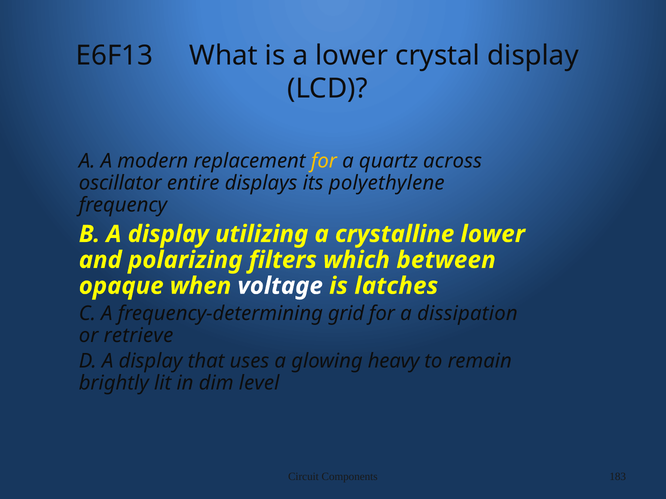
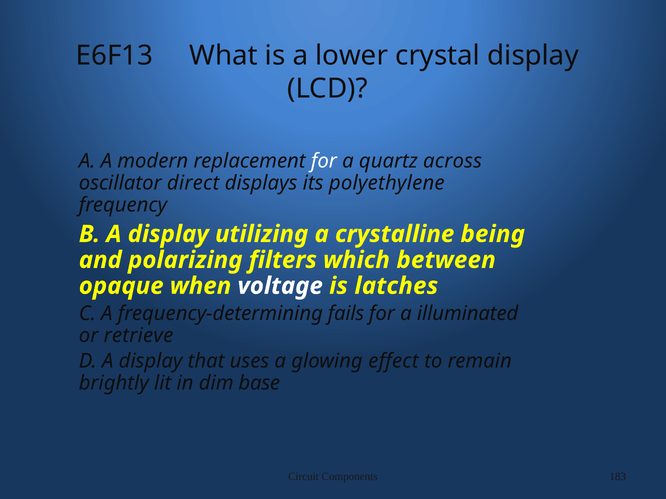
for at (324, 161) colour: yellow -> white
entire: entire -> direct
crystalline lower: lower -> being
grid: grid -> fails
dissipation: dissipation -> illuminated
heavy: heavy -> effect
level: level -> base
